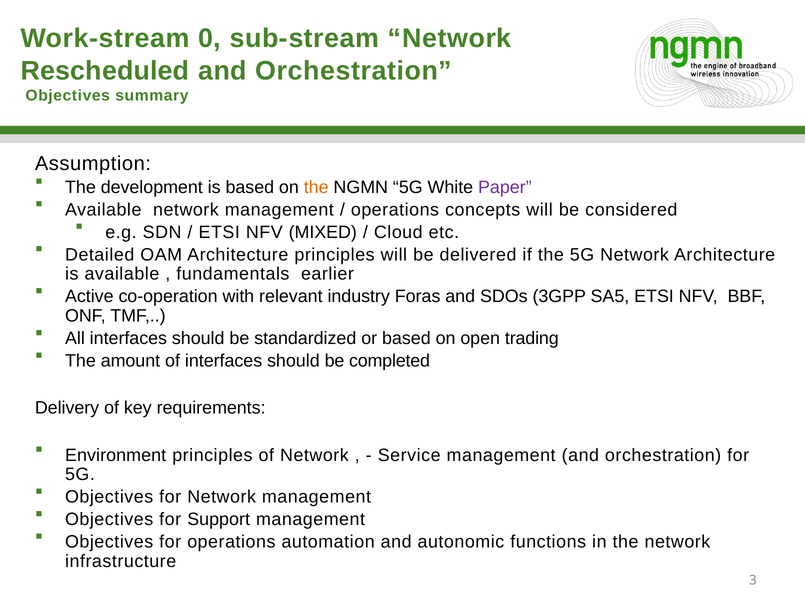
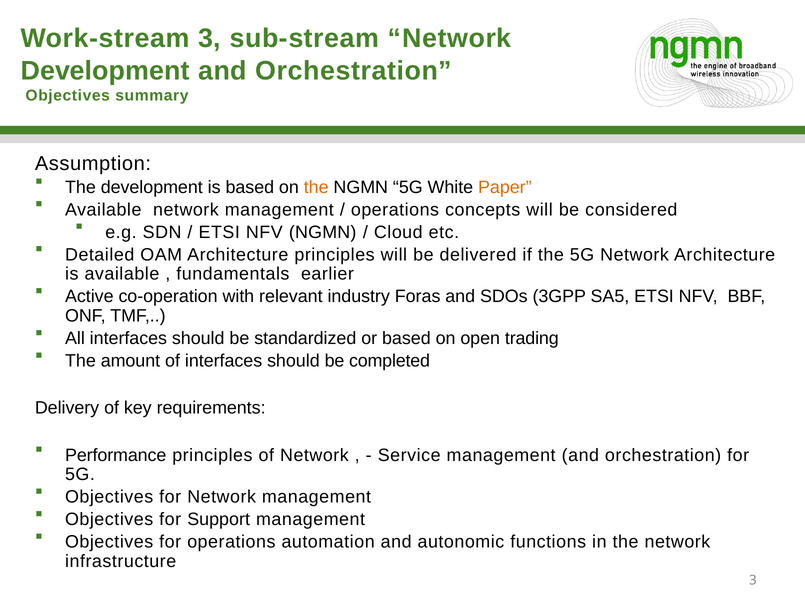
Work-stream 0: 0 -> 3
Rescheduled at (105, 71): Rescheduled -> Development
Paper colour: purple -> orange
NFV MIXED: MIXED -> NGMN
Environment: Environment -> Performance
